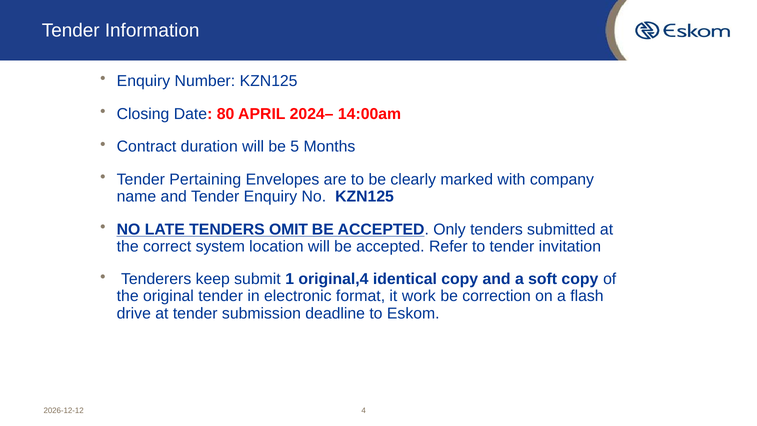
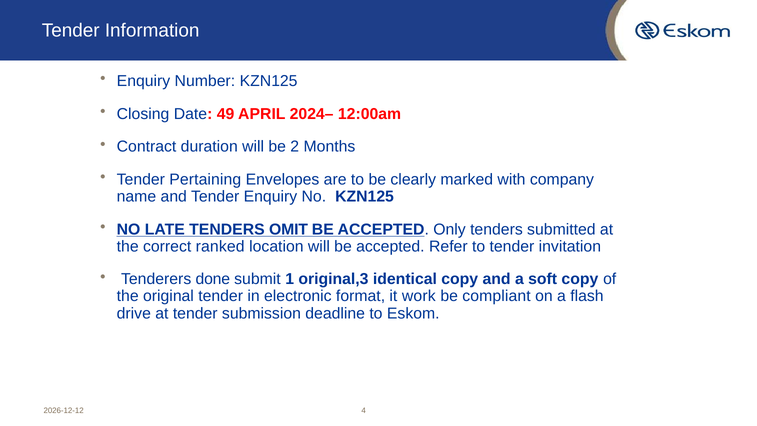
80: 80 -> 49
14:00am: 14:00am -> 12:00am
5: 5 -> 2
system: system -> ranked
keep: keep -> done
original,4: original,4 -> original,3
correction: correction -> compliant
